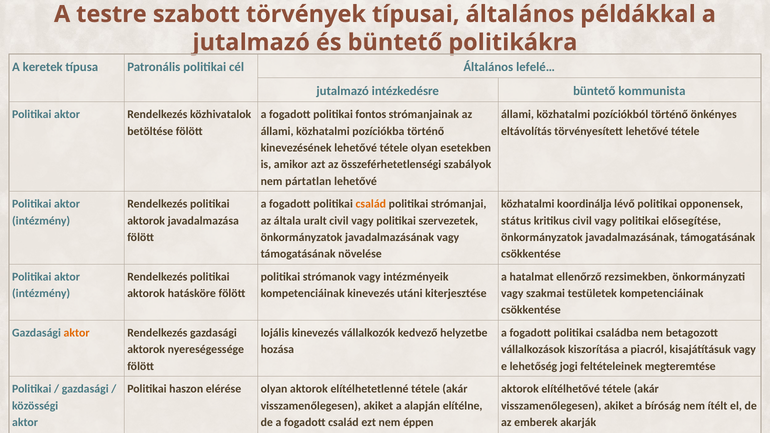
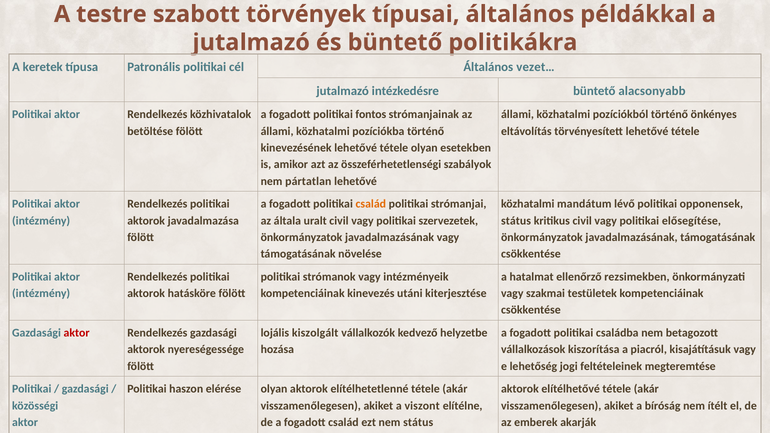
lefelé…: lefelé… -> vezet…
kommunista: kommunista -> alacsonyabb
koordinálja: koordinálja -> mandátum
aktor at (77, 333) colour: orange -> red
lojális kinevezés: kinevezés -> kiszolgált
alapján: alapján -> viszont
nem éppen: éppen -> státus
